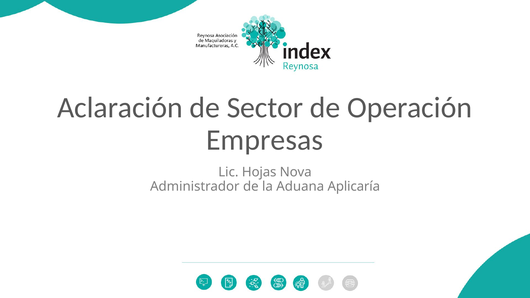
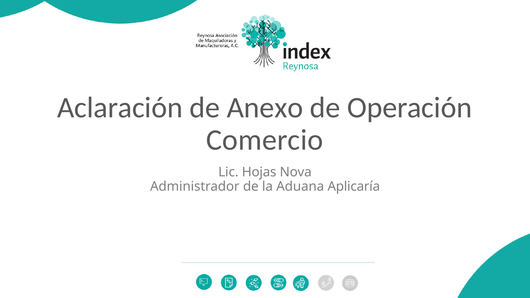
Sector: Sector -> Anexo
Empresas: Empresas -> Comercio
